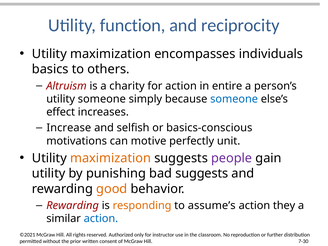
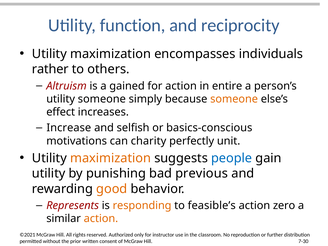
basics: basics -> rather
charity: charity -> gained
someone at (234, 99) colour: blue -> orange
motive: motive -> charity
people colour: purple -> blue
bad suggests: suggests -> previous
Rewarding at (73, 205): Rewarding -> Represents
assume’s: assume’s -> feasible’s
they: they -> zero
action at (101, 219) colour: blue -> orange
